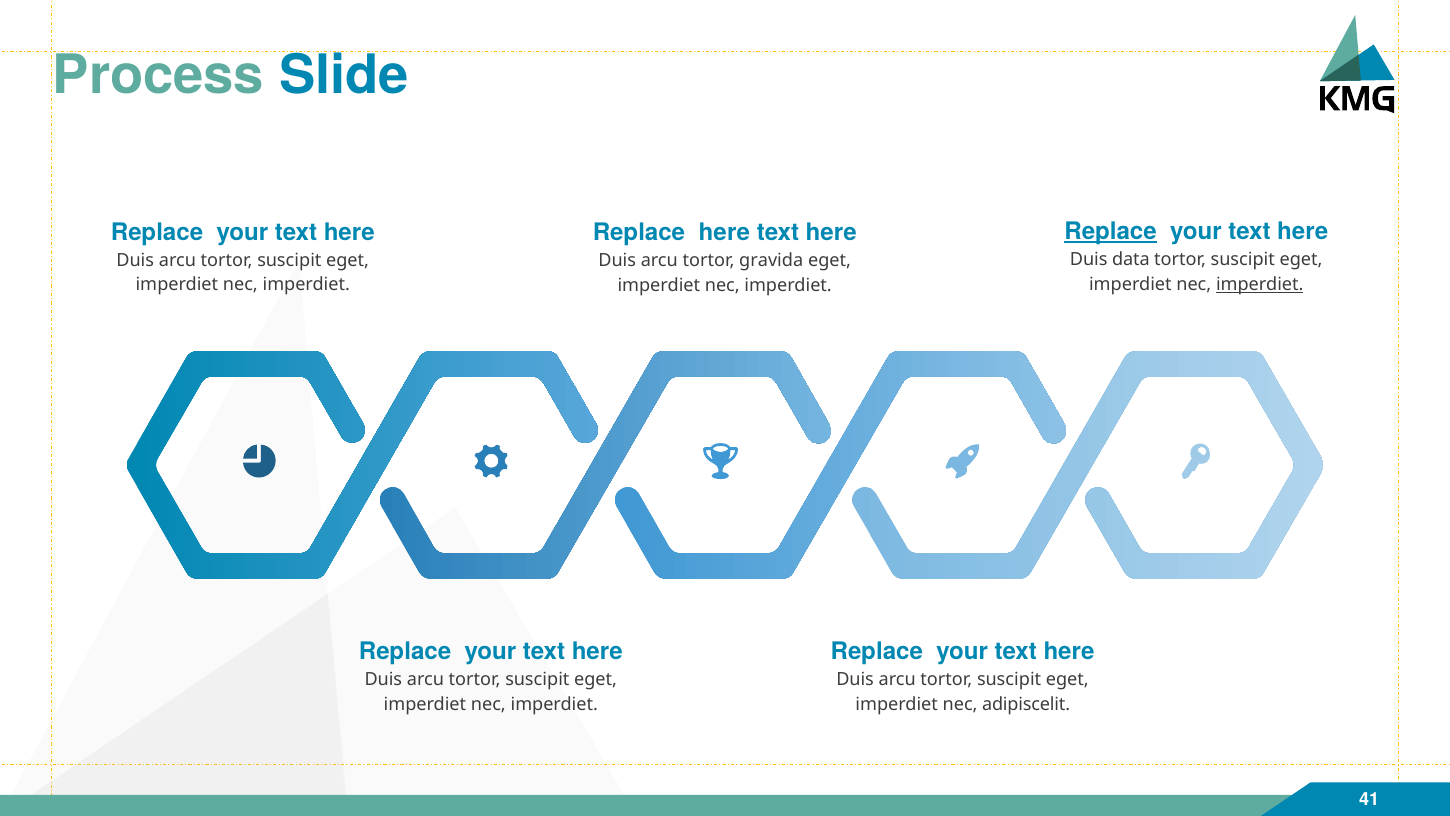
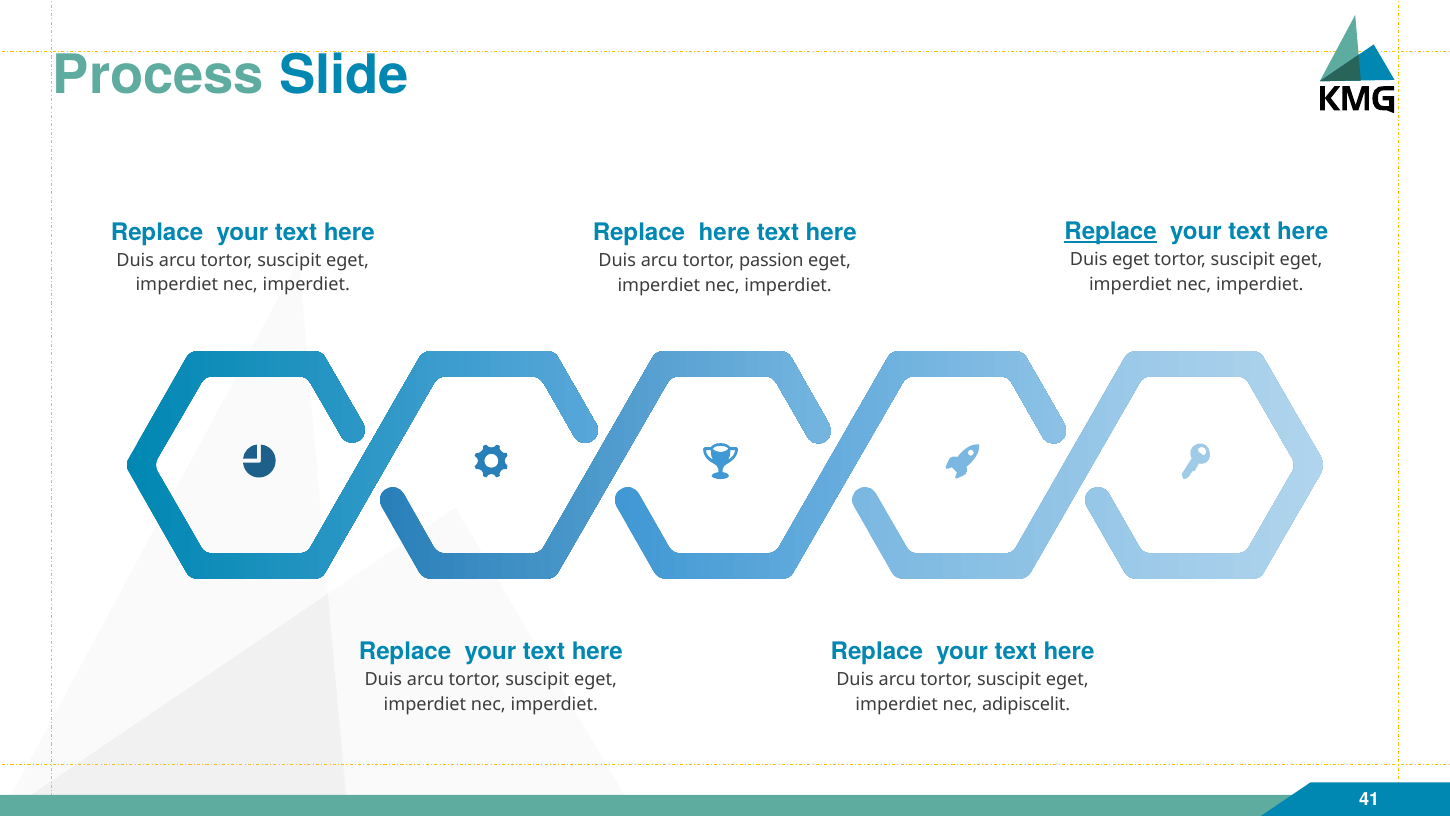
Duis data: data -> eget
gravida: gravida -> passion
imperdiet at (1260, 284) underline: present -> none
